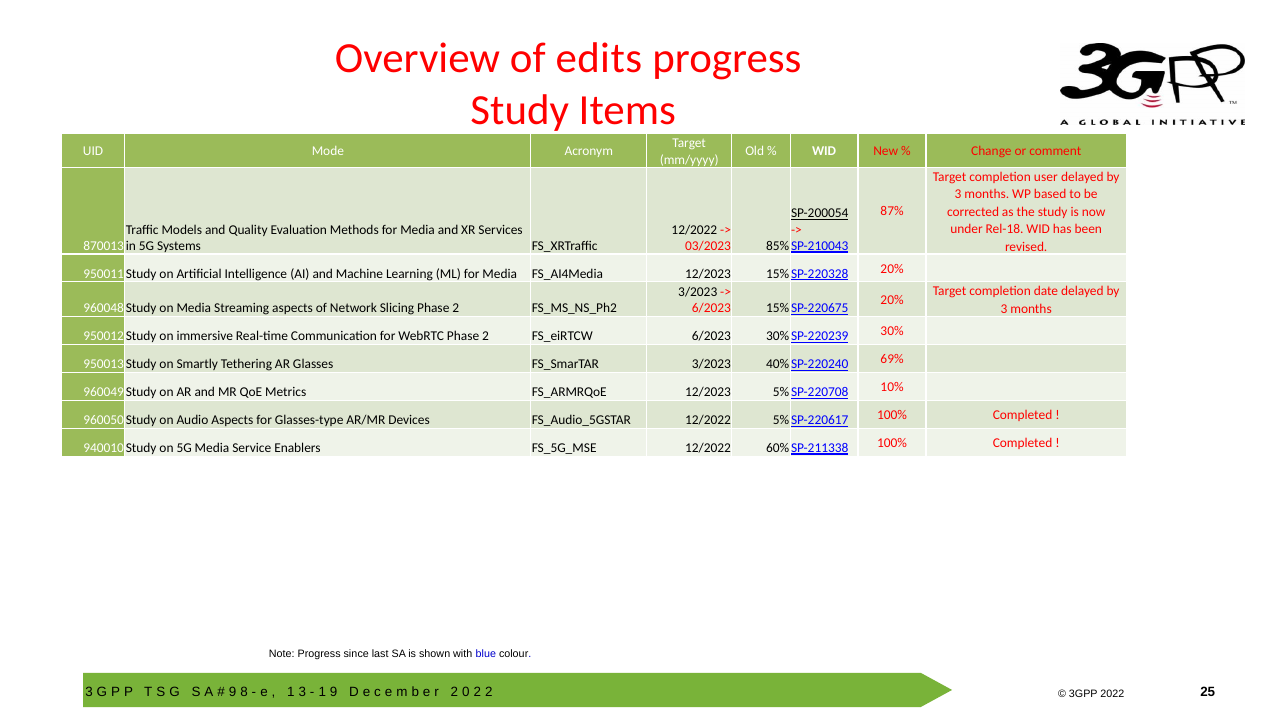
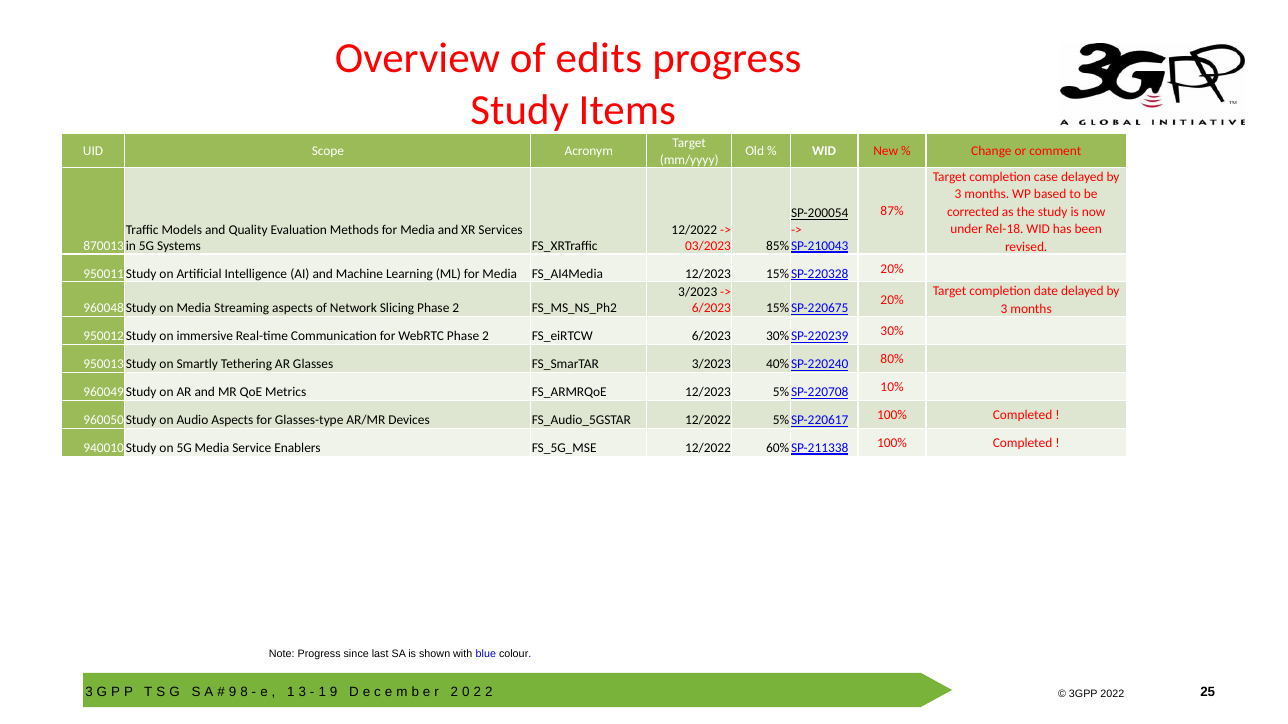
Mode: Mode -> Scope
user: user -> case
69%: 69% -> 80%
